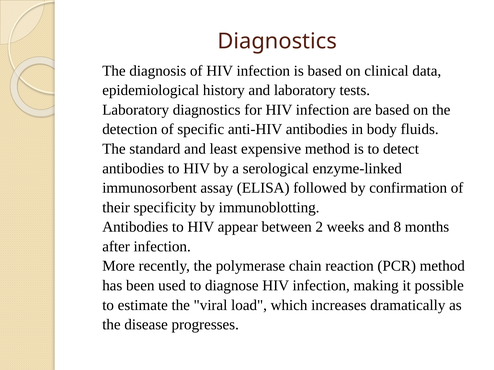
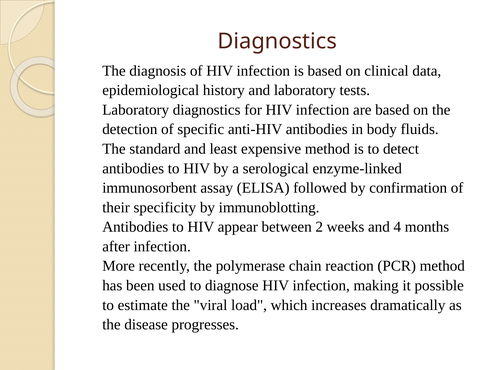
8: 8 -> 4
